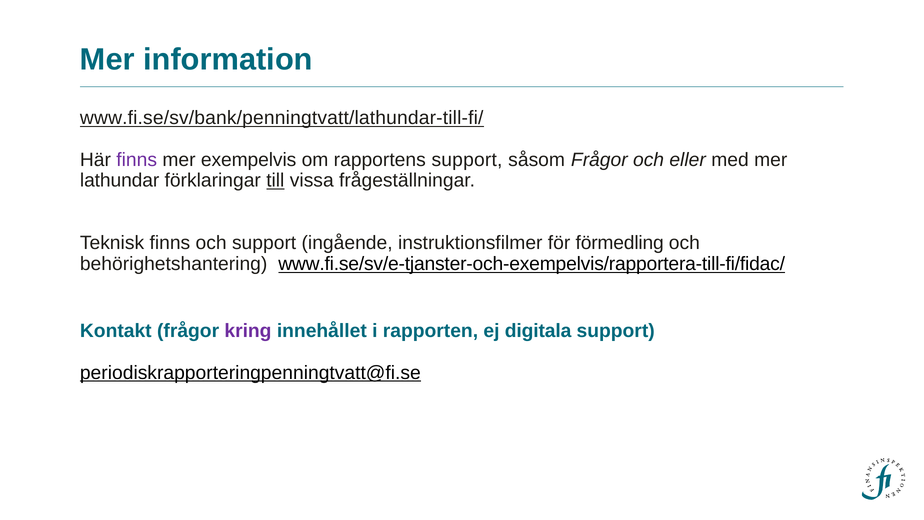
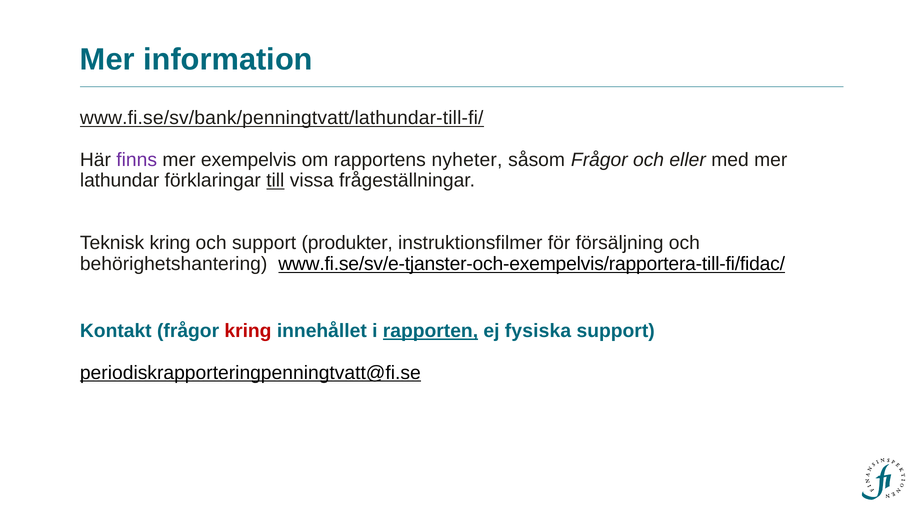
rapportens support: support -> nyheter
Teknisk finns: finns -> kring
ingående: ingående -> produkter
förmedling: förmedling -> försäljning
kring at (248, 331) colour: purple -> red
rapporten underline: none -> present
digitala: digitala -> fysiska
